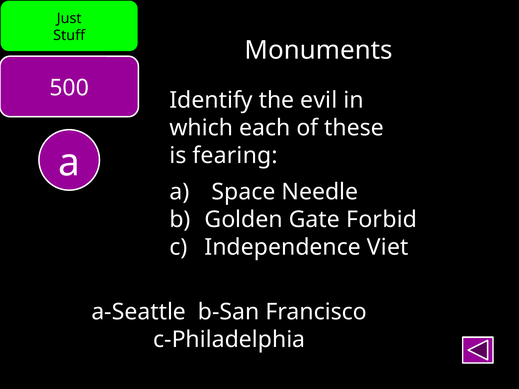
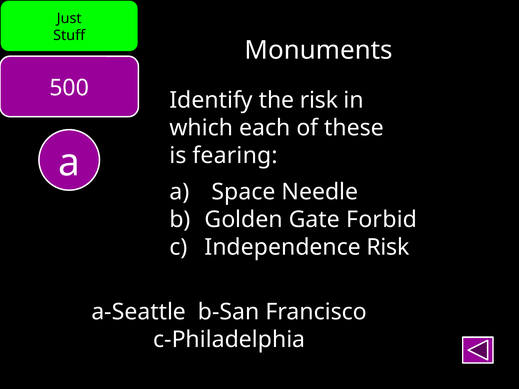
the evil: evil -> risk
Independence Viet: Viet -> Risk
